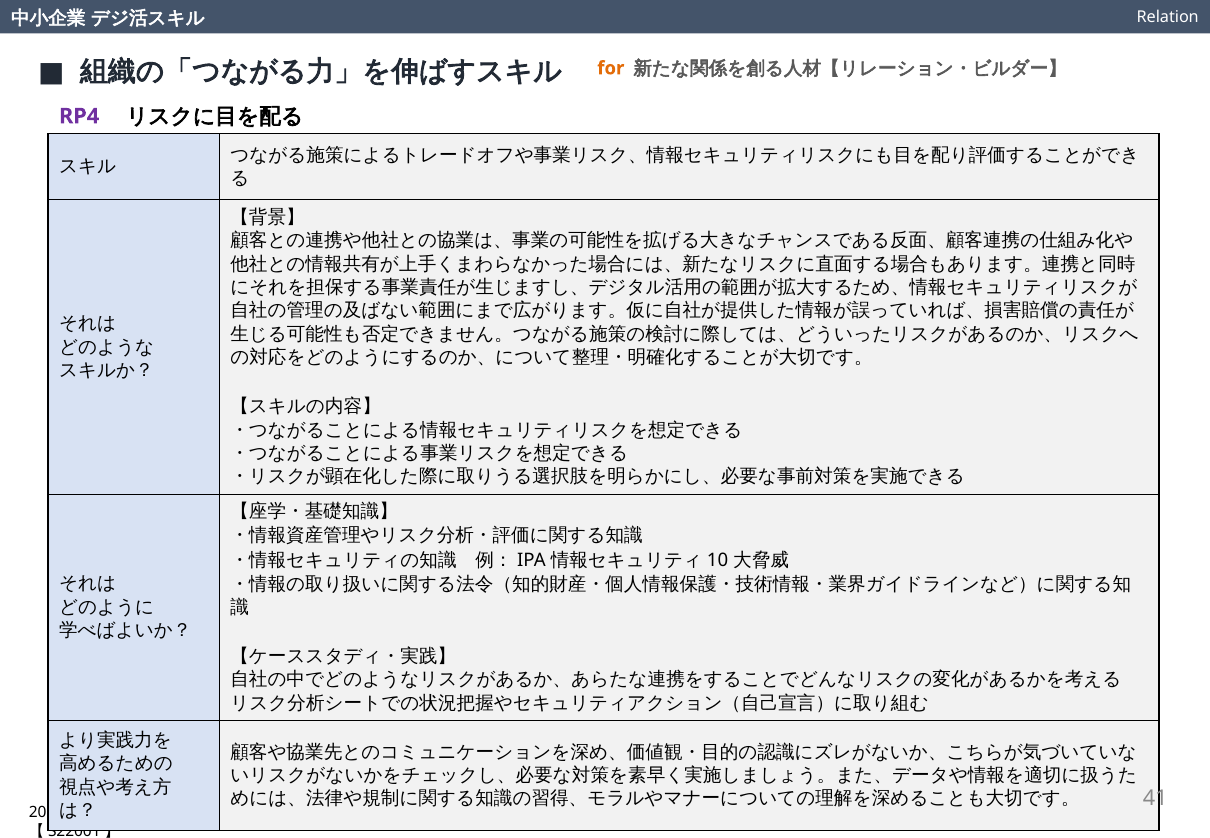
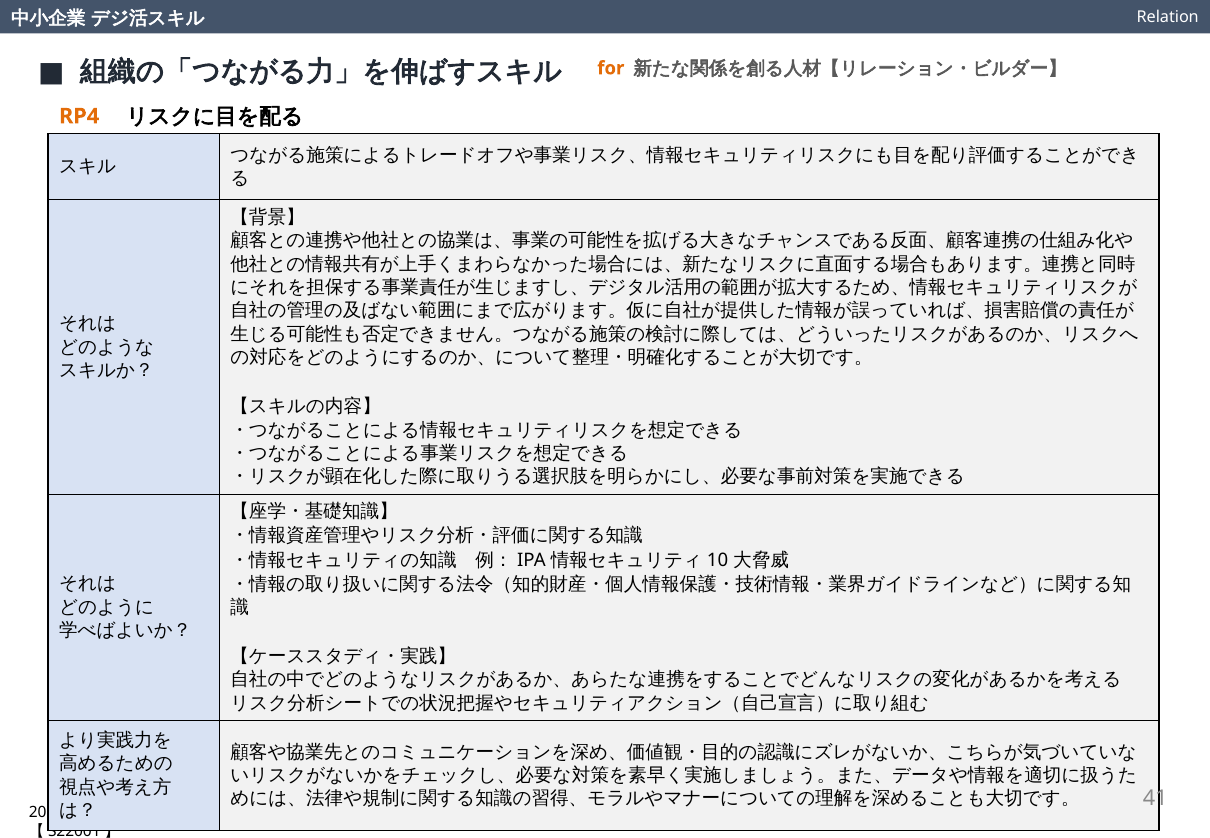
RP4 colour: purple -> orange
